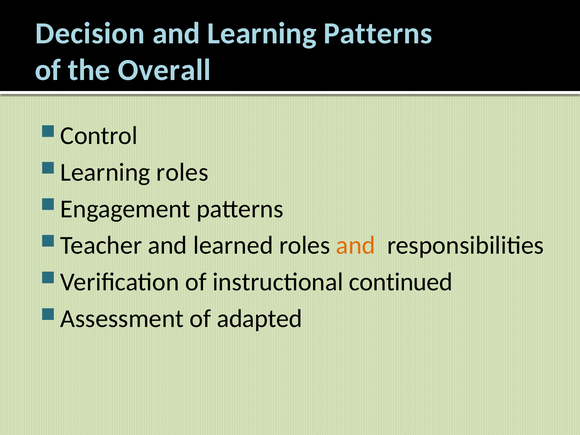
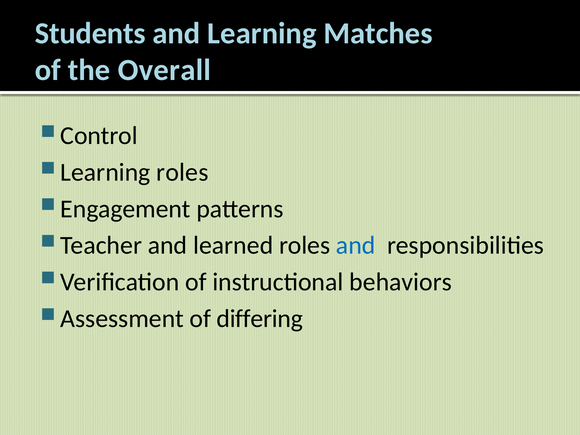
Decision: Decision -> Students
Learning Patterns: Patterns -> Matches
and at (356, 245) colour: orange -> blue
continued: continued -> behaviors
adapted: adapted -> differing
